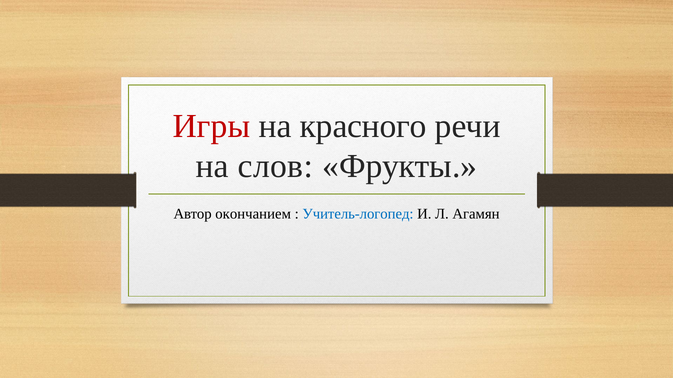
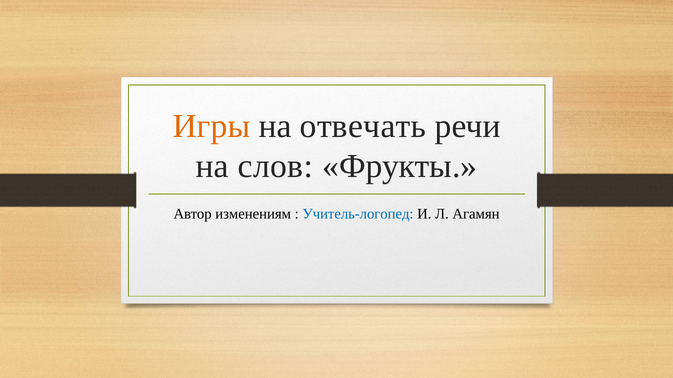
Игры colour: red -> orange
красного: красного -> отвечать
окончанием: окончанием -> изменениям
